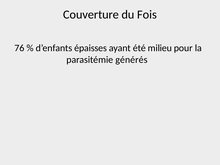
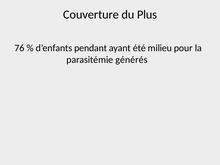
Fois: Fois -> Plus
épaisses: épaisses -> pendant
